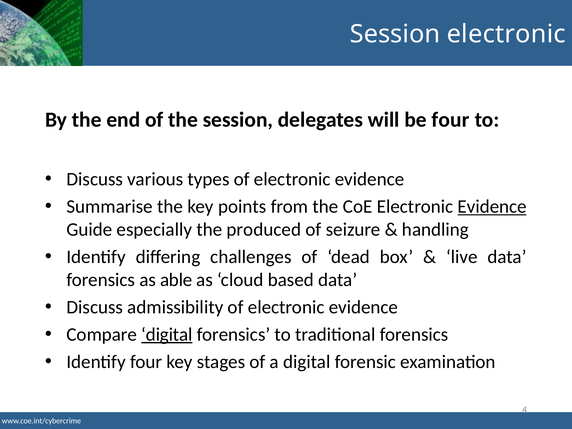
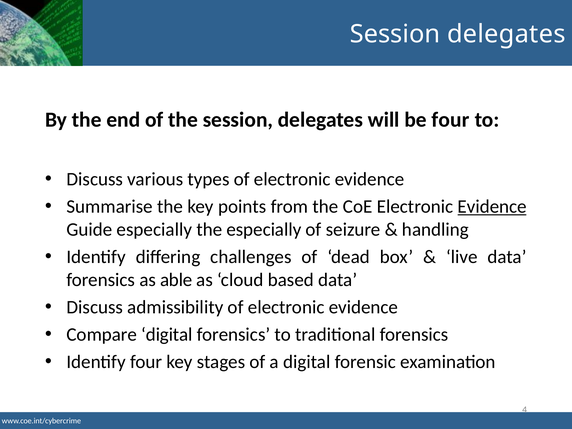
electronic at (506, 34): electronic -> delegates
the produced: produced -> especially
digital at (167, 334) underline: present -> none
